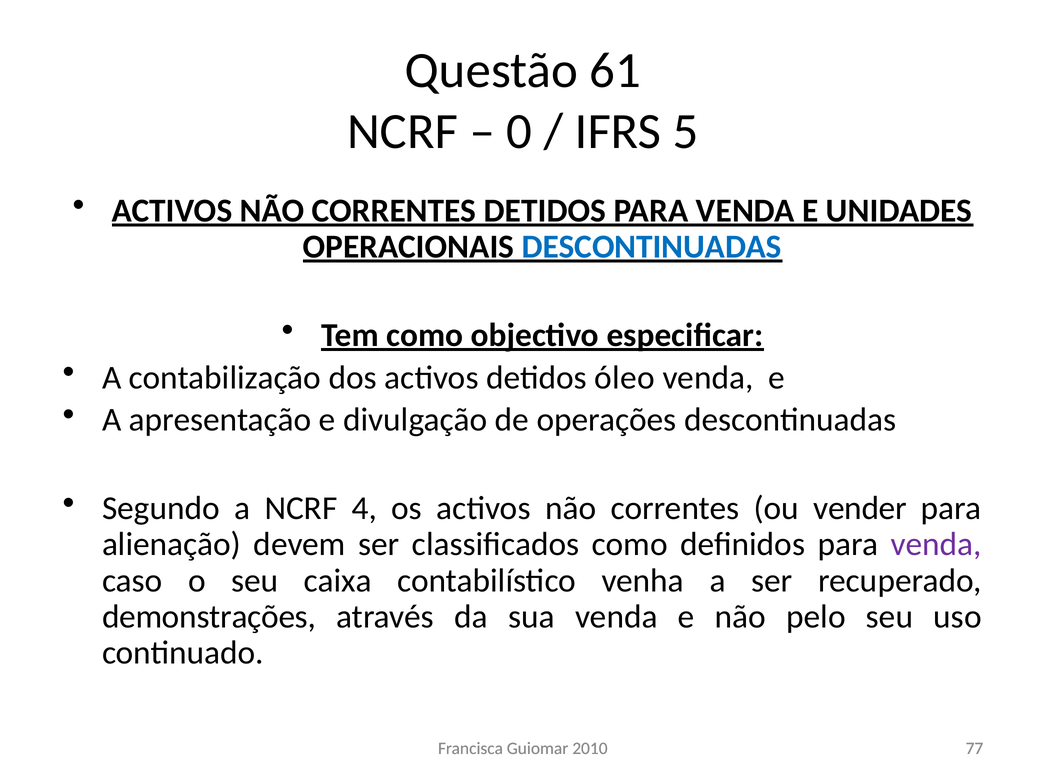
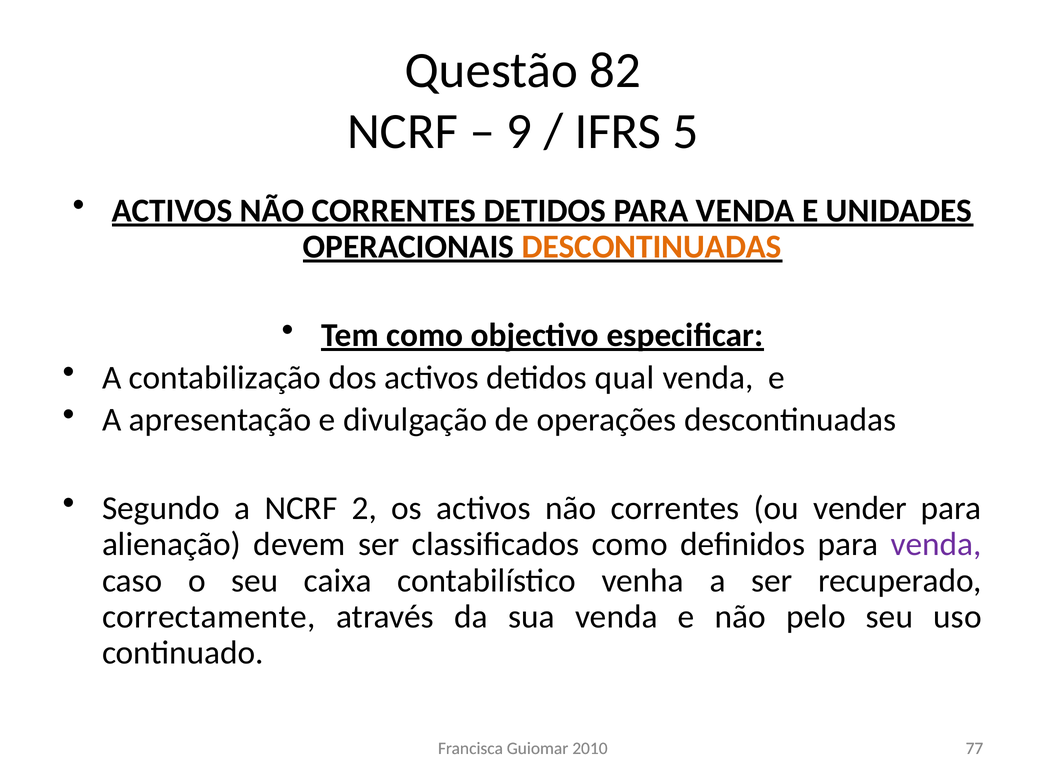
61: 61 -> 82
0: 0 -> 9
DESCONTINUADAS at (652, 247) colour: blue -> orange
óleo: óleo -> qual
4: 4 -> 2
demonstrações: demonstrações -> correctamente
